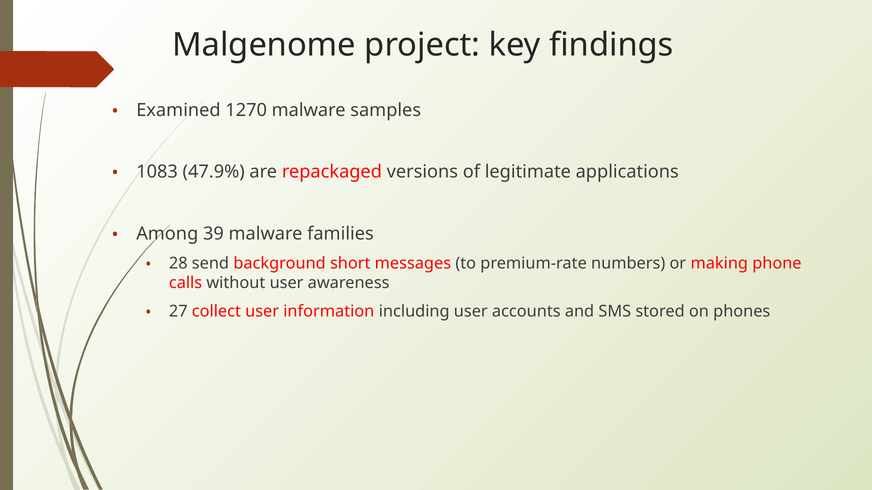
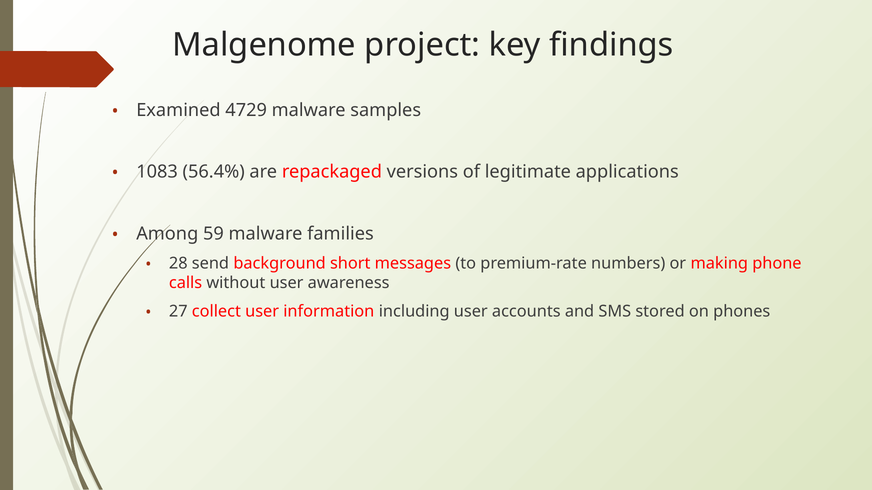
1270: 1270 -> 4729
47.9%: 47.9% -> 56.4%
39: 39 -> 59
